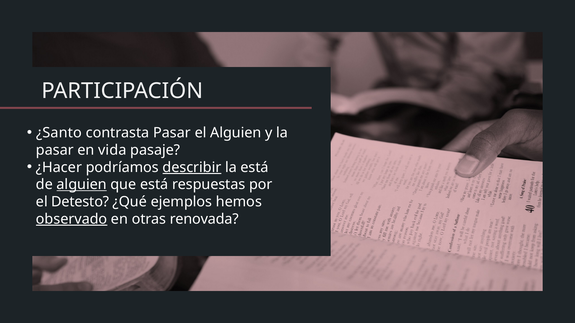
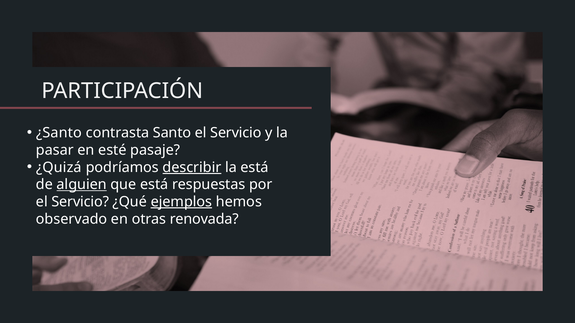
contrasta Pasar: Pasar -> Santo
Alguien at (236, 133): Alguien -> Servicio
vida: vida -> esté
¿Hacer: ¿Hacer -> ¿Quizá
Detesto at (80, 202): Detesto -> Servicio
ejemplos underline: none -> present
observado underline: present -> none
